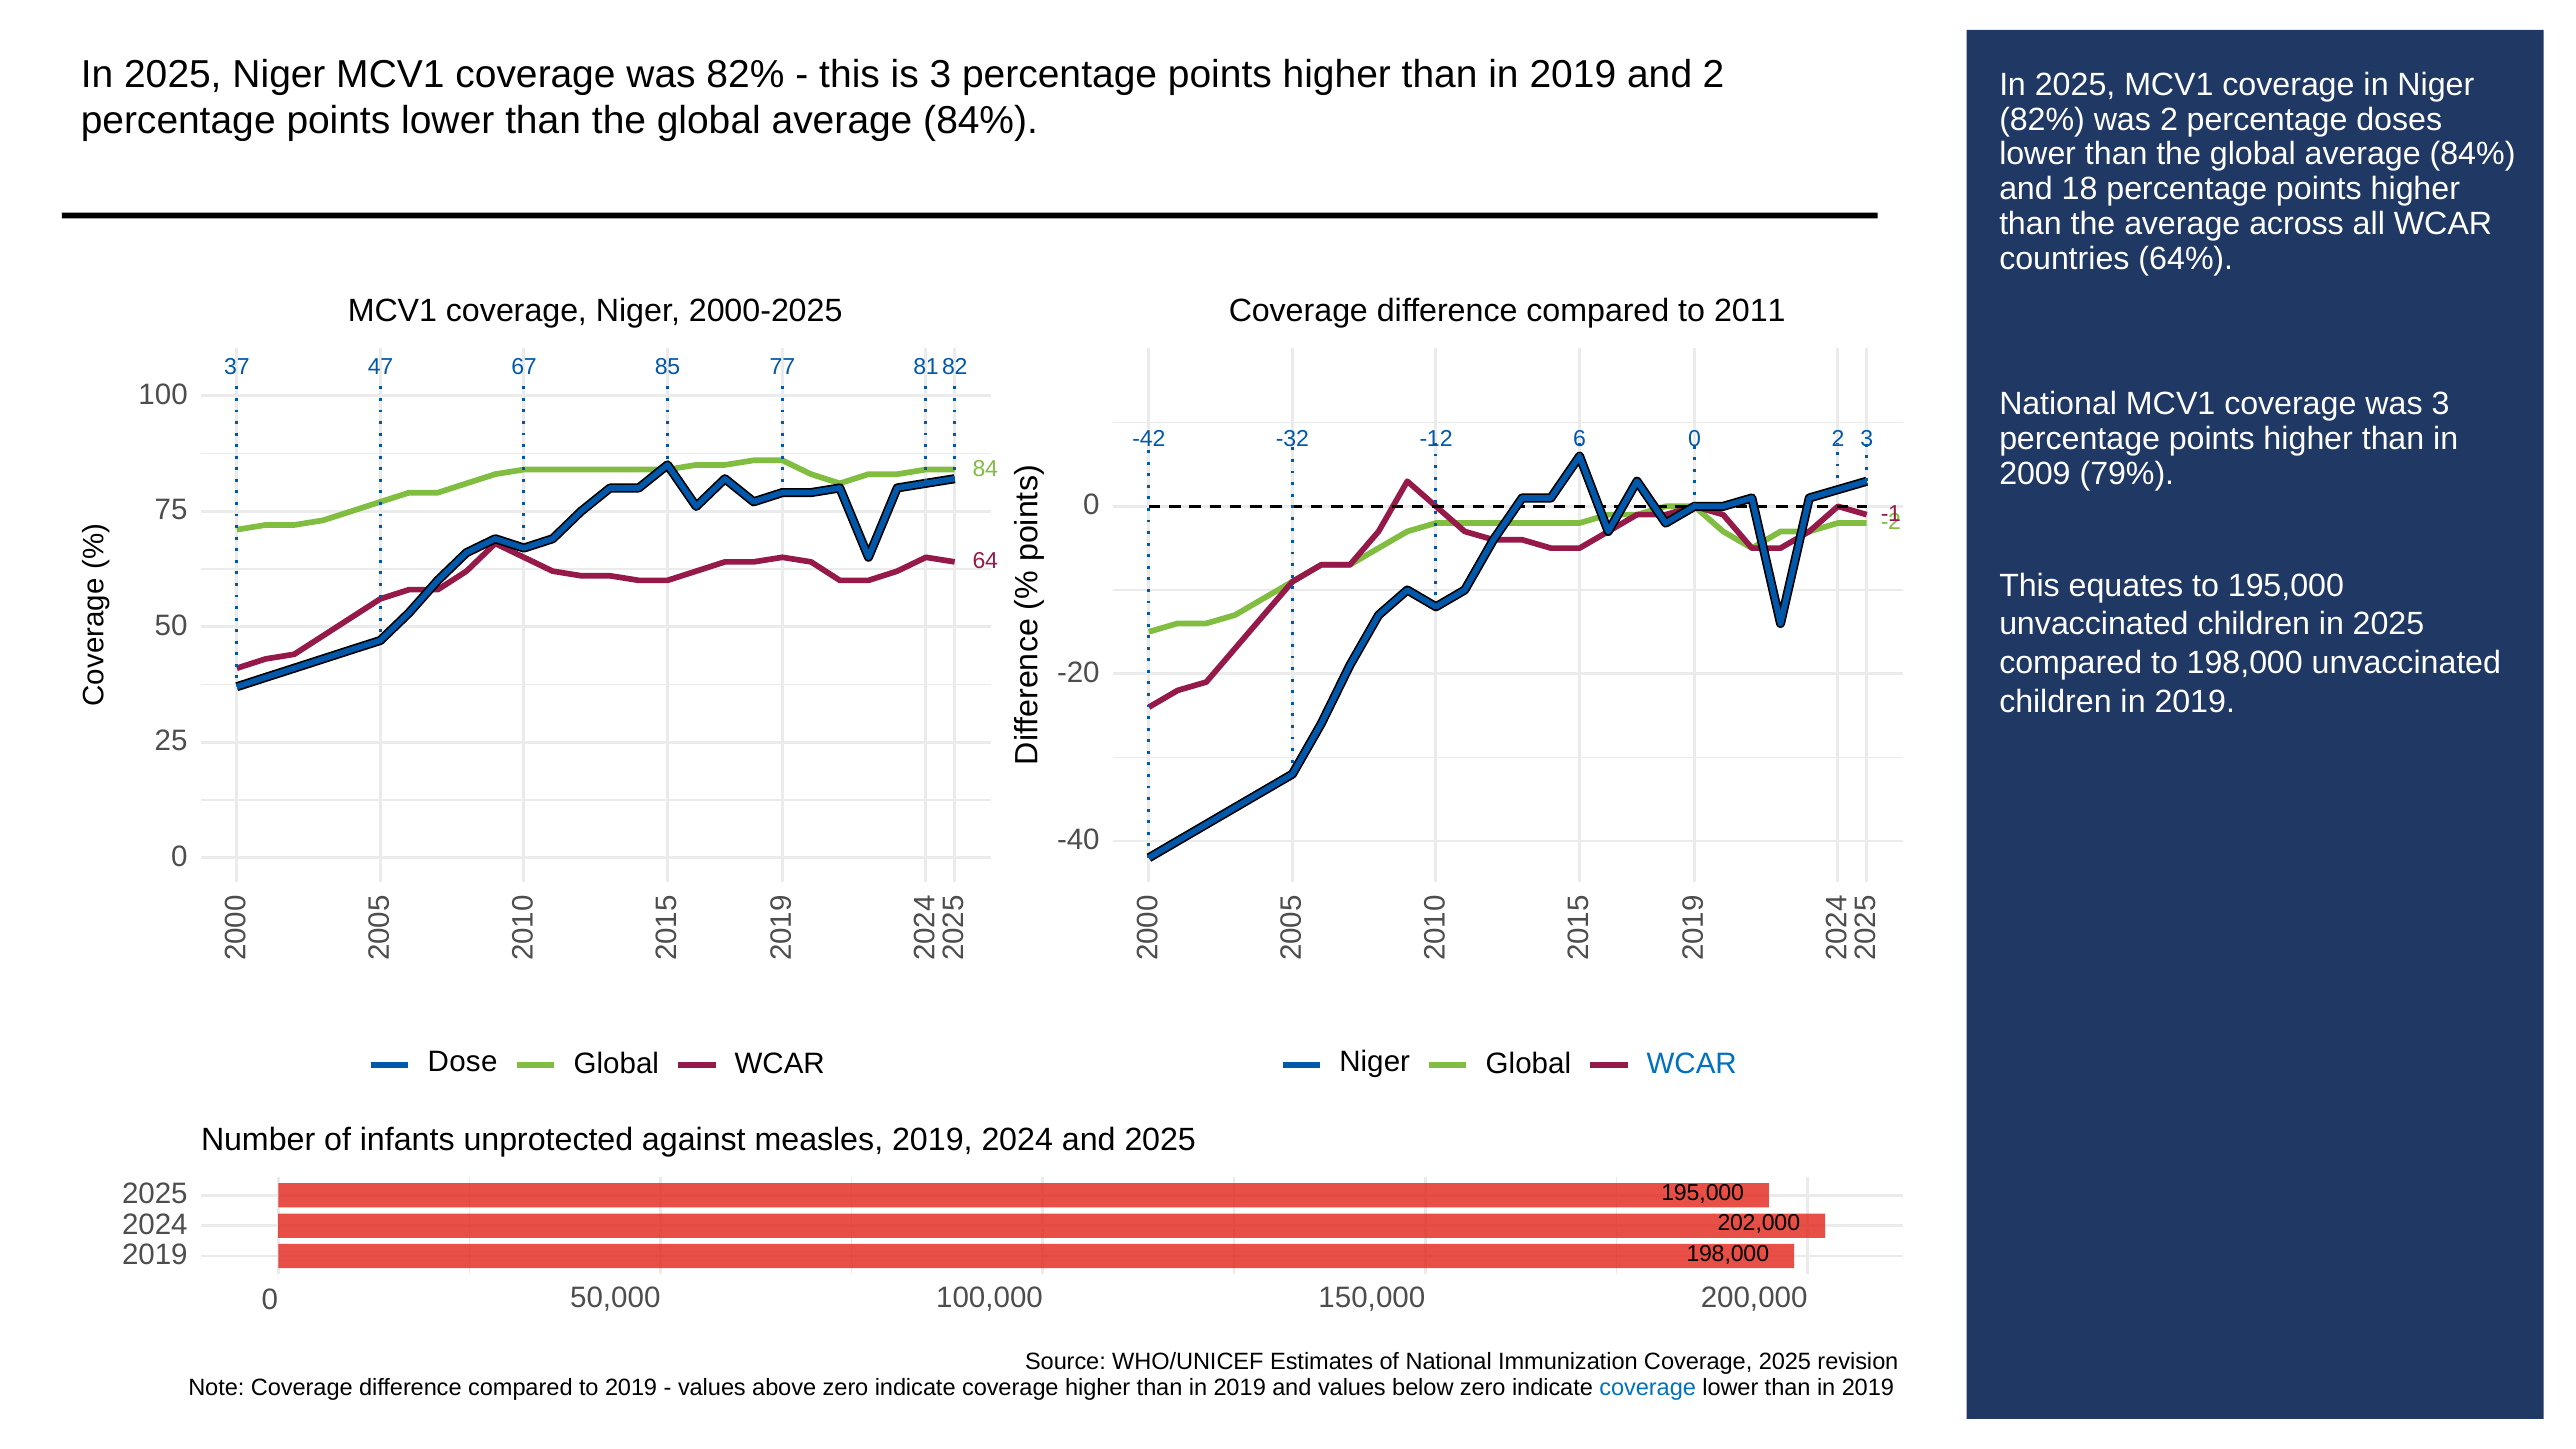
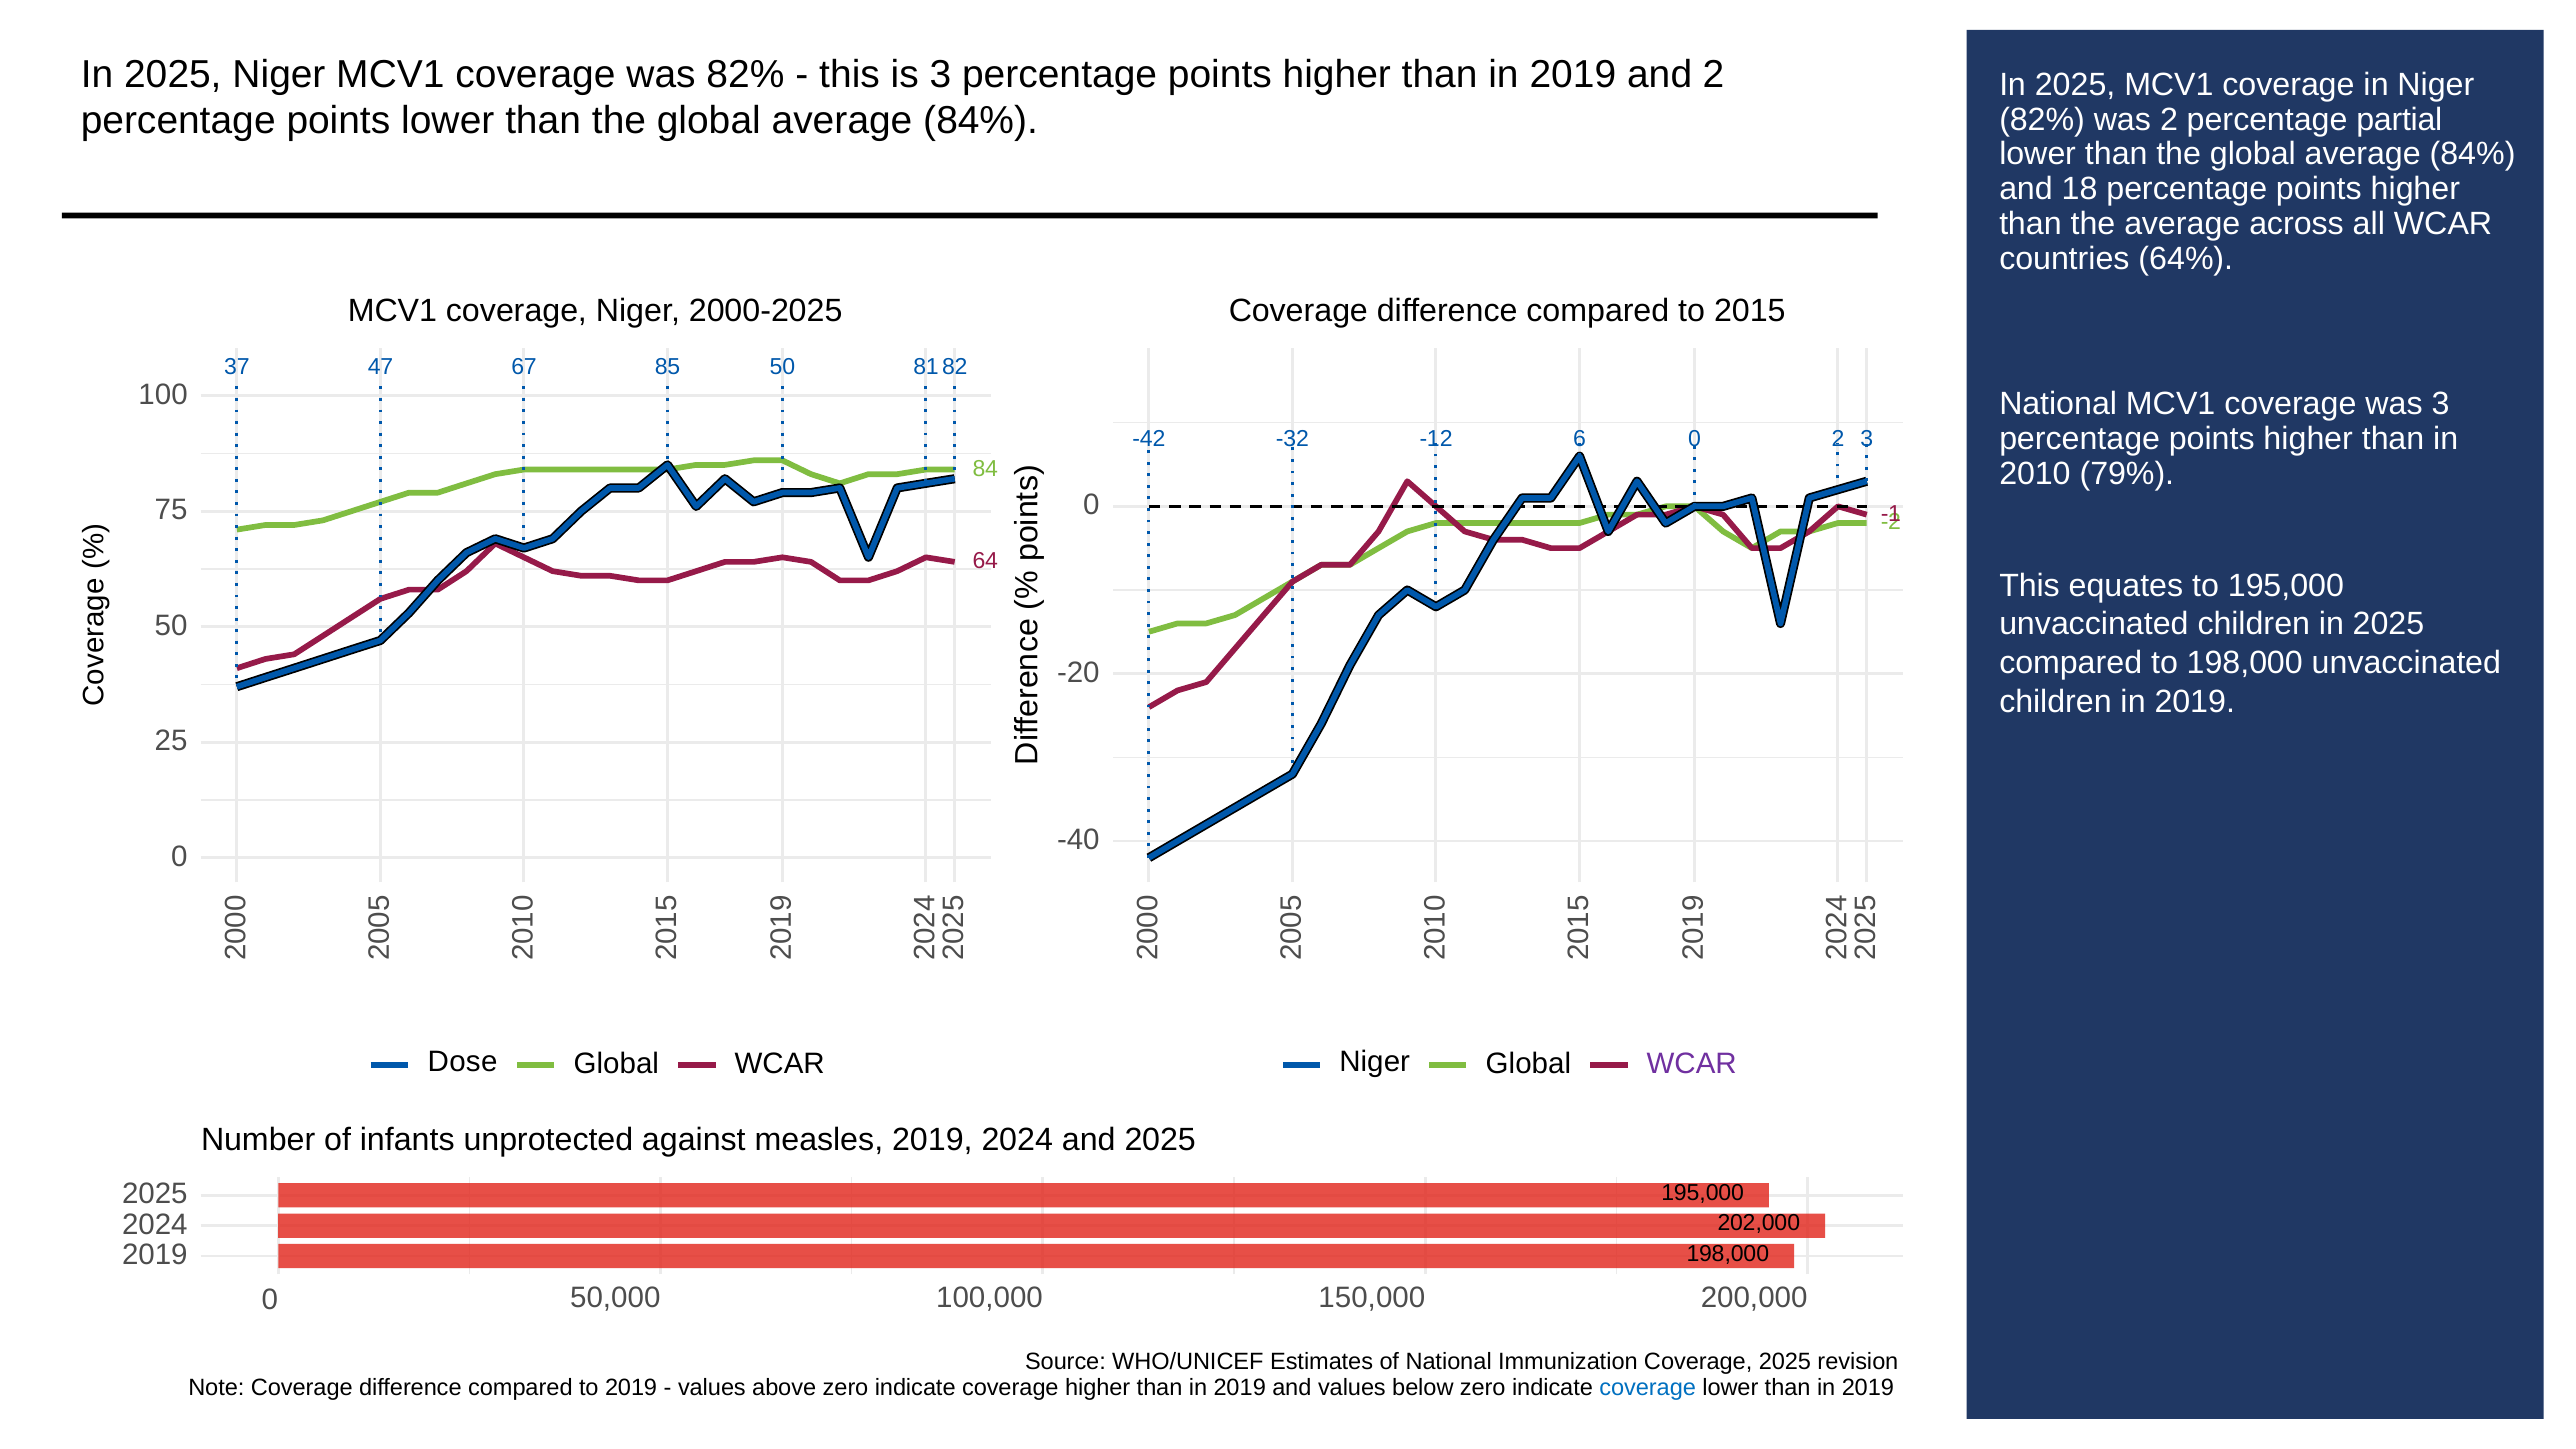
doses: doses -> partial
2011: 2011 -> 2015
85 77: 77 -> 50
2009: 2009 -> 2010
WCAR at (1692, 1064) colour: blue -> purple
